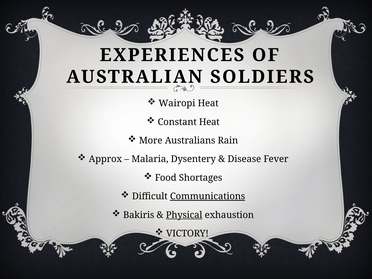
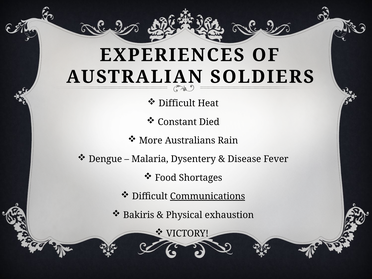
Wairopi at (177, 103): Wairopi -> Difficult
Constant Heat: Heat -> Died
Approx: Approx -> Dengue
Physical underline: present -> none
